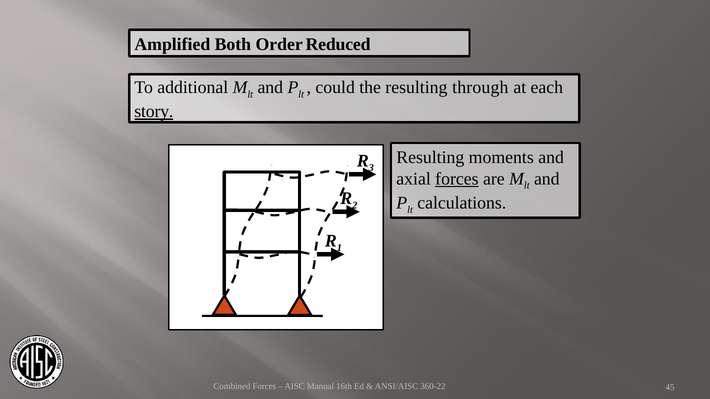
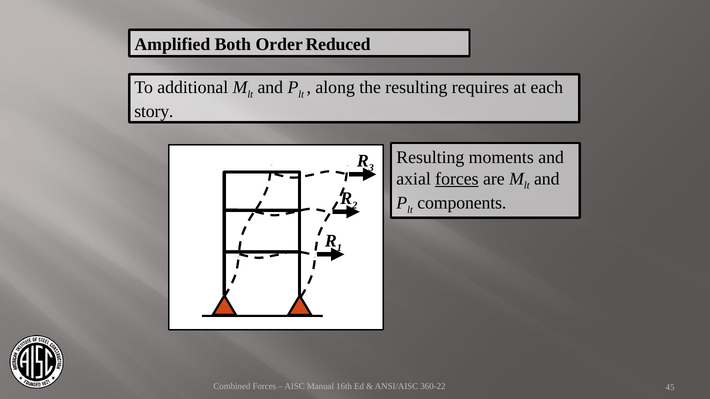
could: could -> along
through: through -> requires
story underline: present -> none
calculations: calculations -> components
